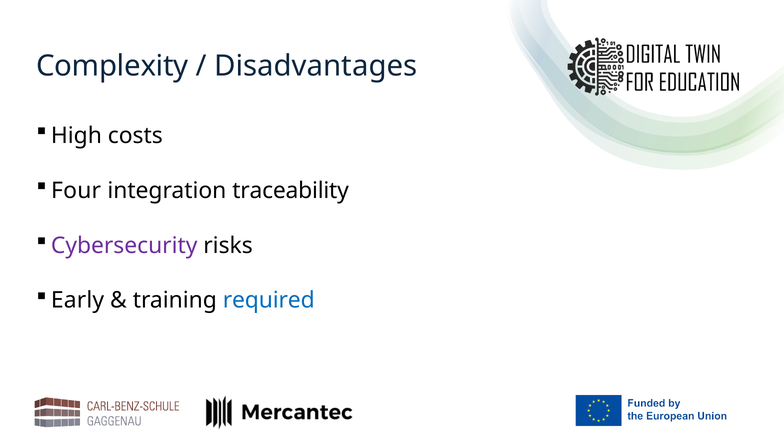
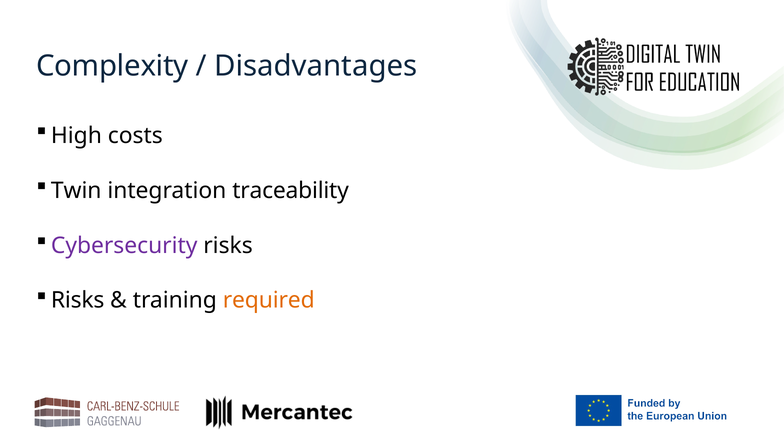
Four: Four -> Twin
Early at (78, 300): Early -> Risks
required colour: blue -> orange
